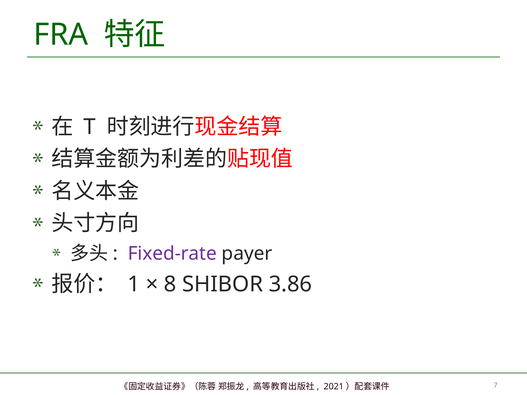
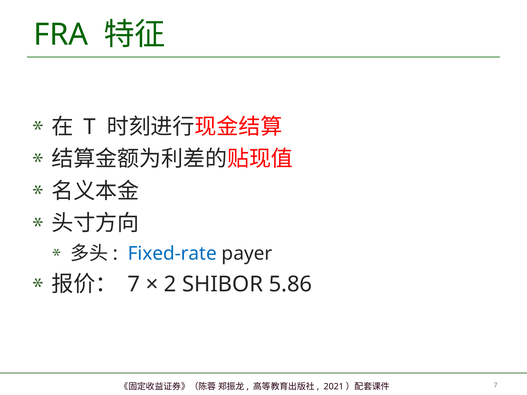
Fixed-rate colour: purple -> blue
1 at (134, 284): 1 -> 7
8: 8 -> 2
3.86: 3.86 -> 5.86
